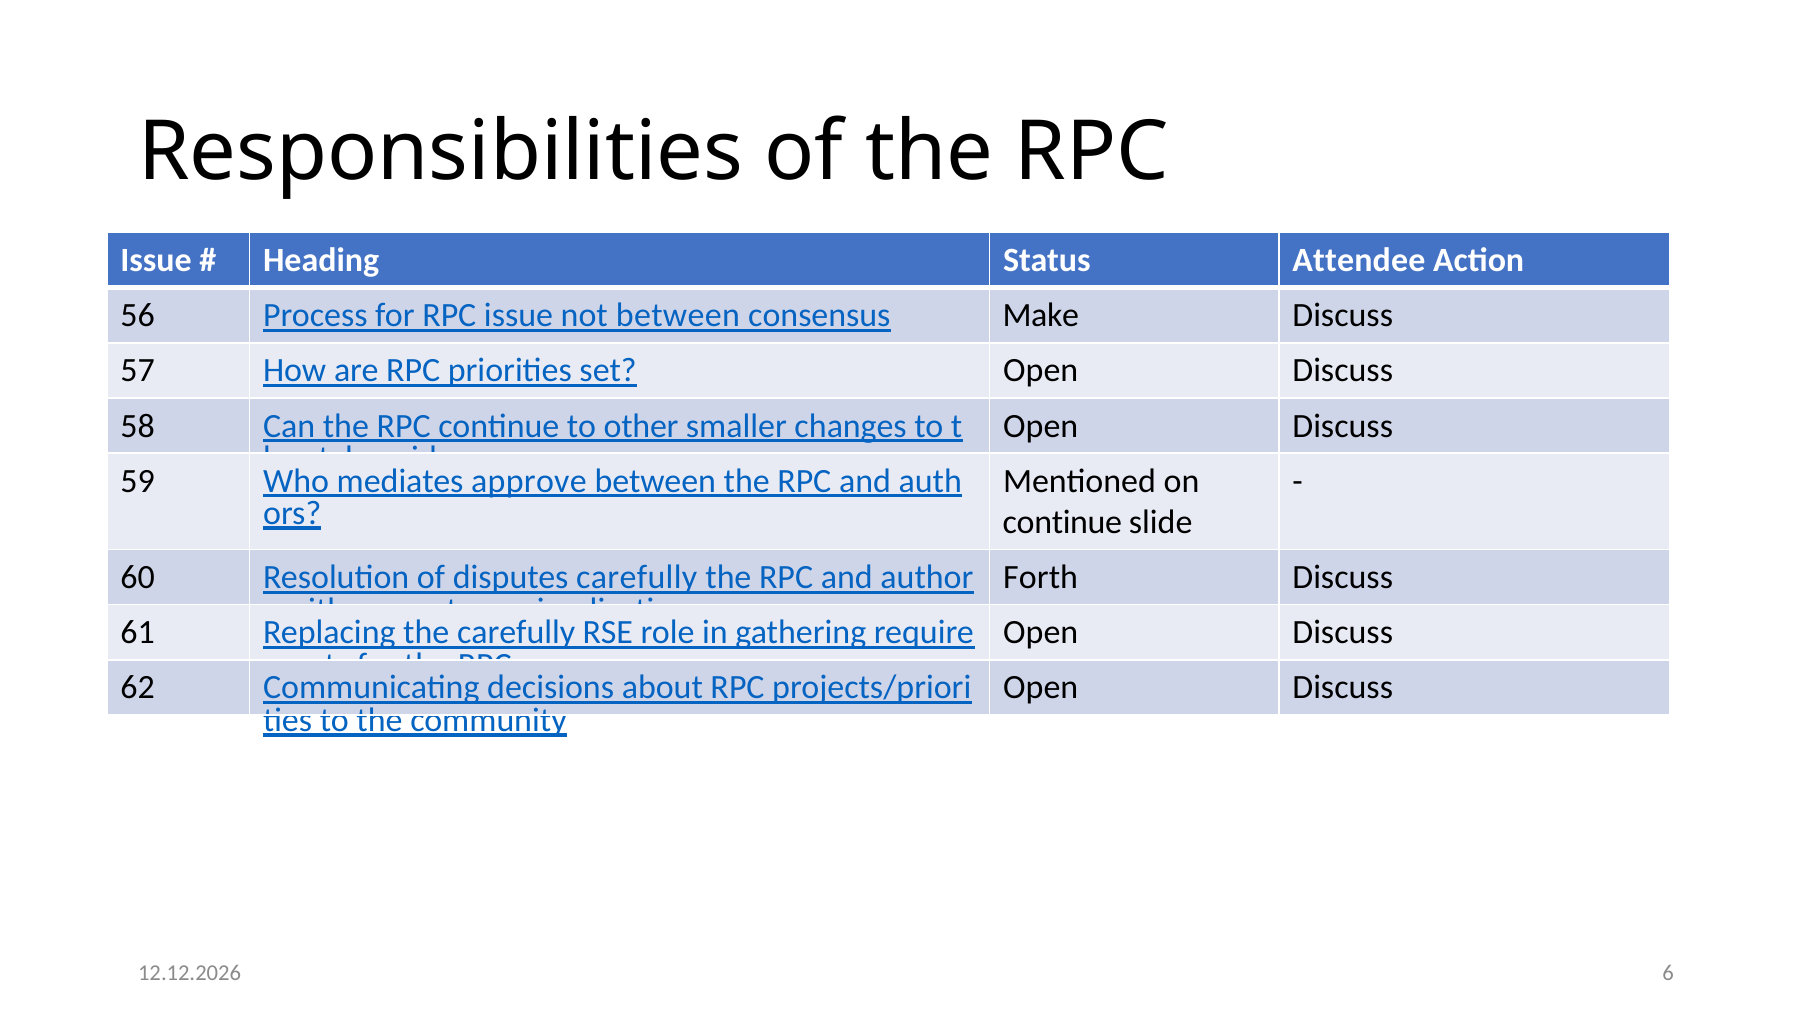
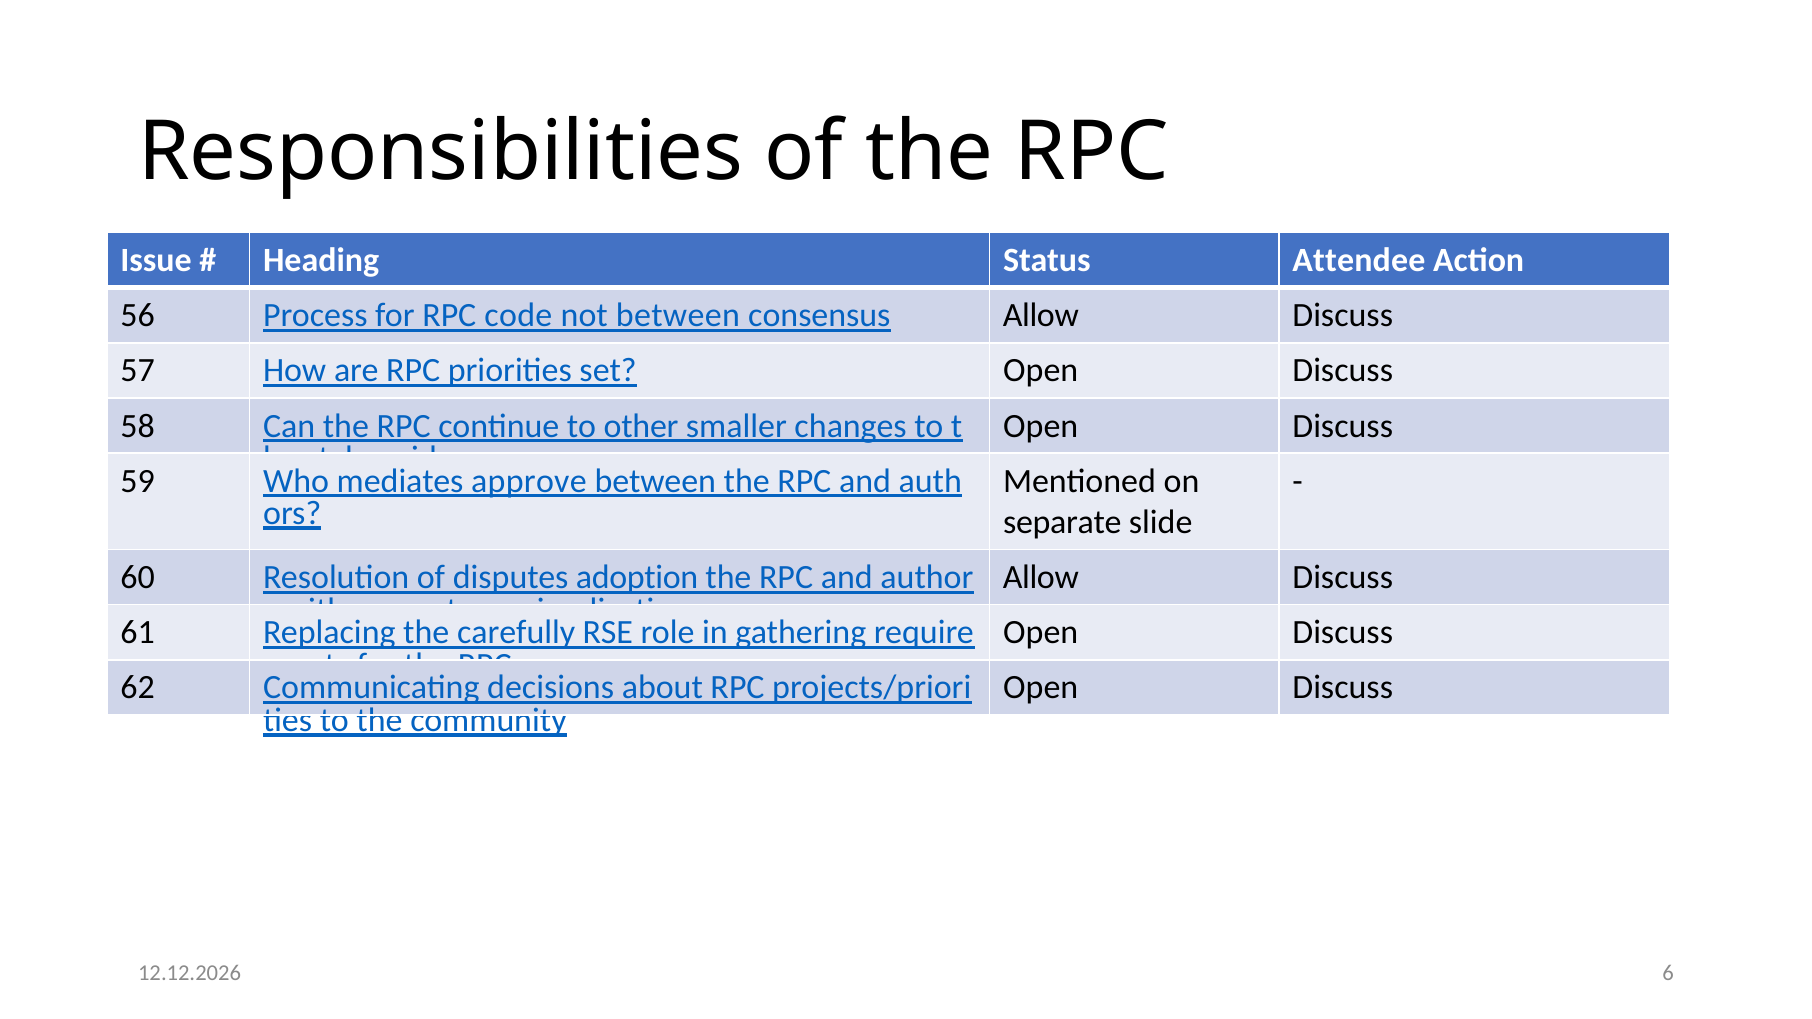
for RPC issue: issue -> code
consensus Make: Make -> Allow
continue at (1062, 523): continue -> separate
disputes carefully: carefully -> adoption
Forth at (1041, 578): Forth -> Allow
